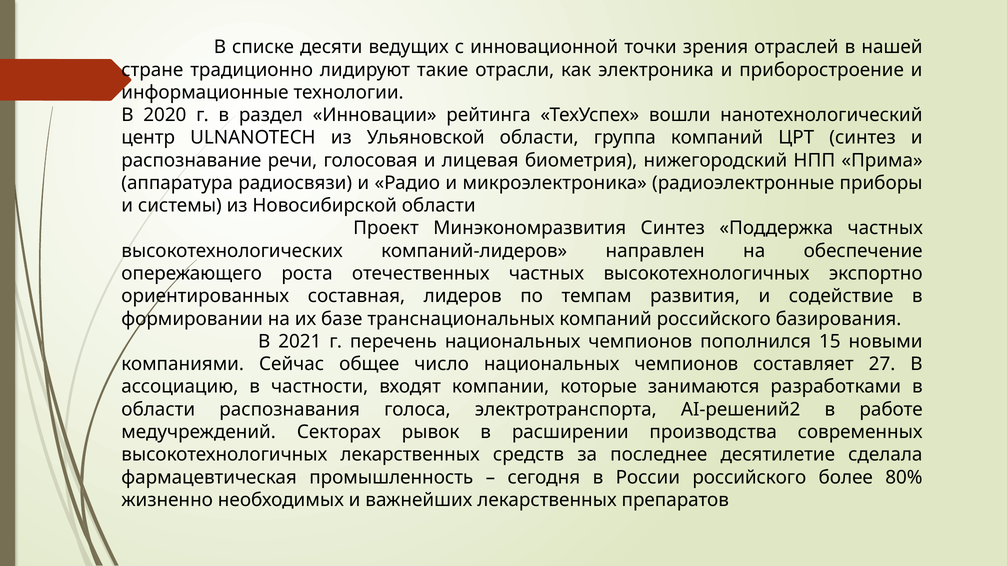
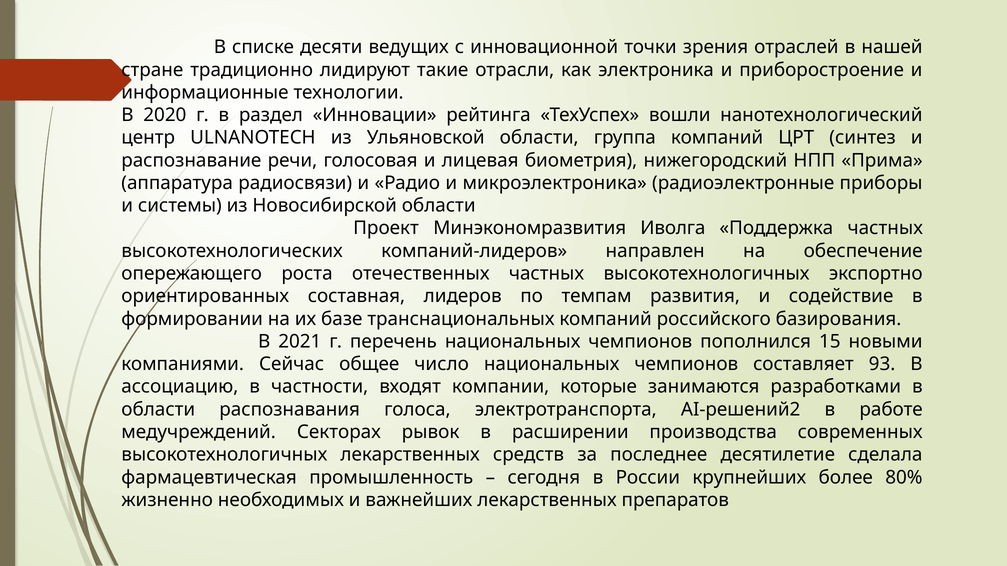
Минэкономразвития Синтез: Синтез -> Иволга
27: 27 -> 93
России российского: российского -> крупнейших
